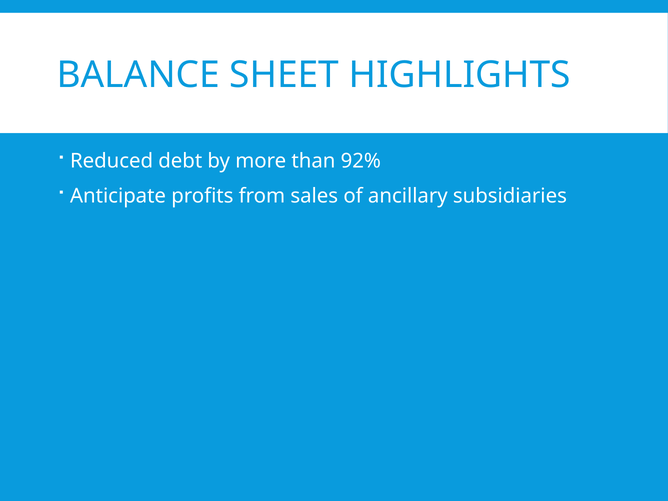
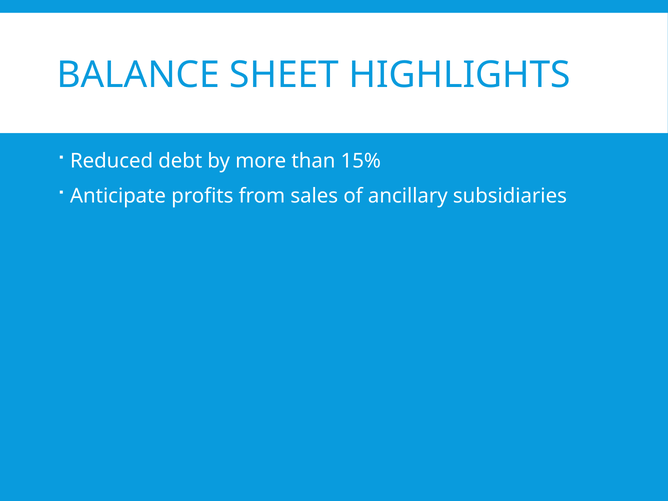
92%: 92% -> 15%
